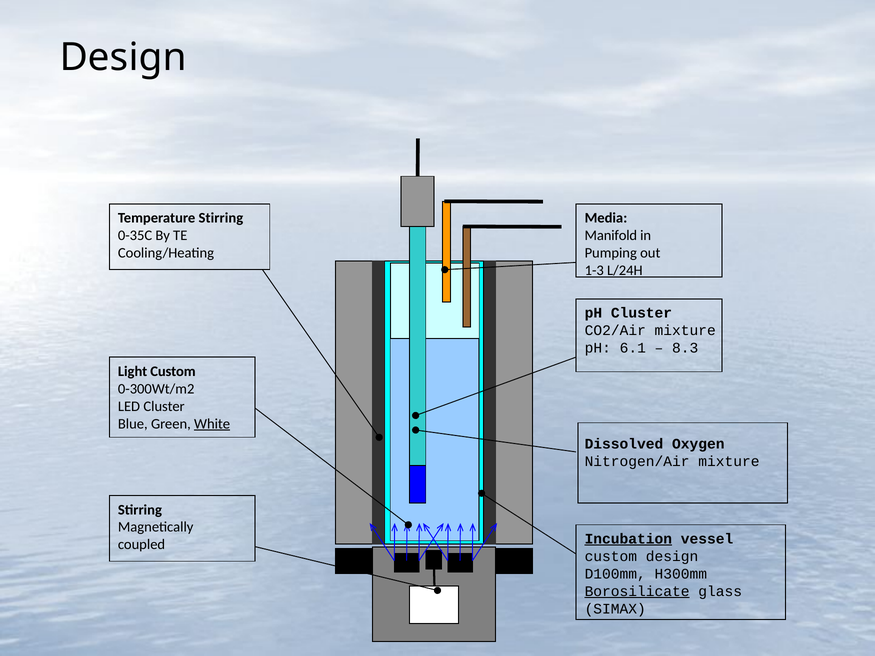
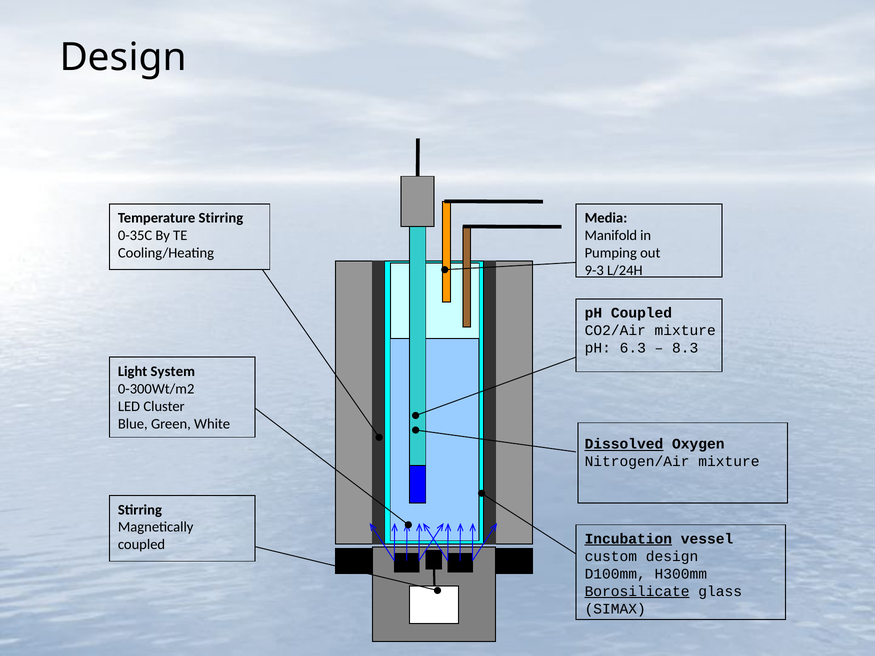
1-3: 1-3 -> 9-3
pH Cluster: Cluster -> Coupled
6.1: 6.1 -> 6.3
Light Custom: Custom -> System
White underline: present -> none
Dissolved underline: none -> present
